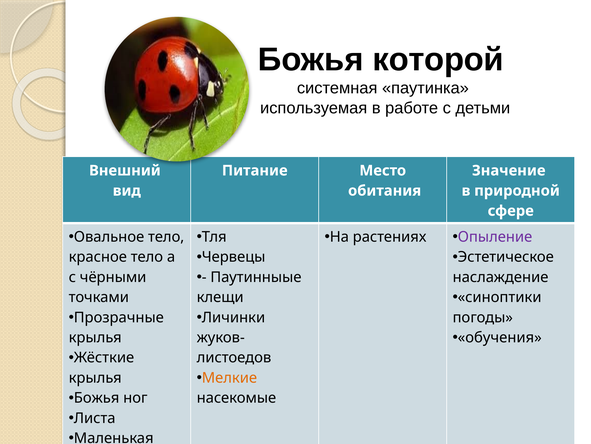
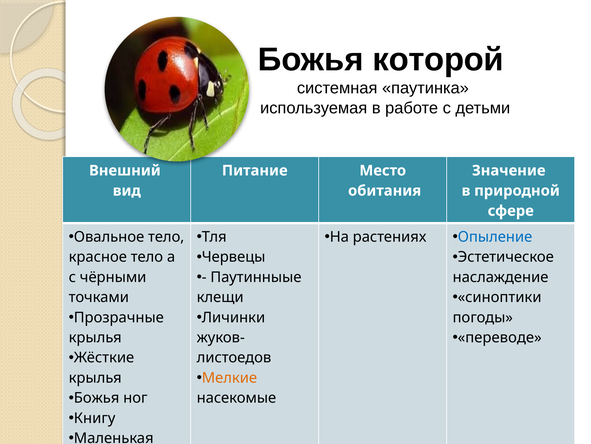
Опыление colour: purple -> blue
обучения: обучения -> переводе
Листа: Листа -> Книгу
